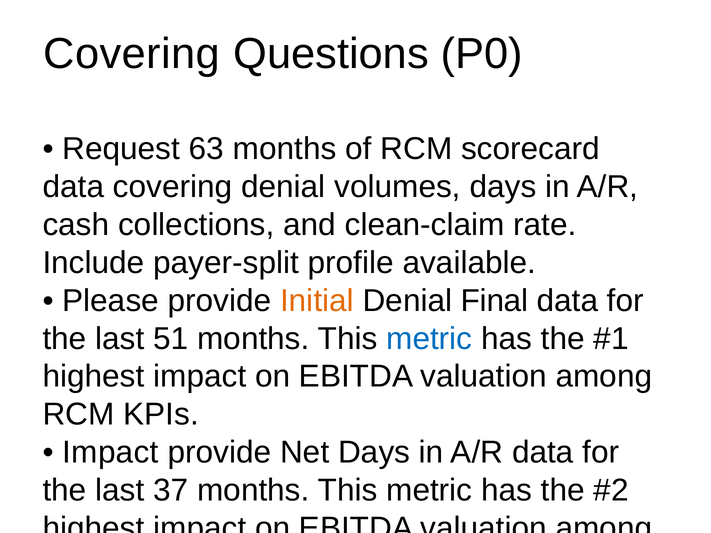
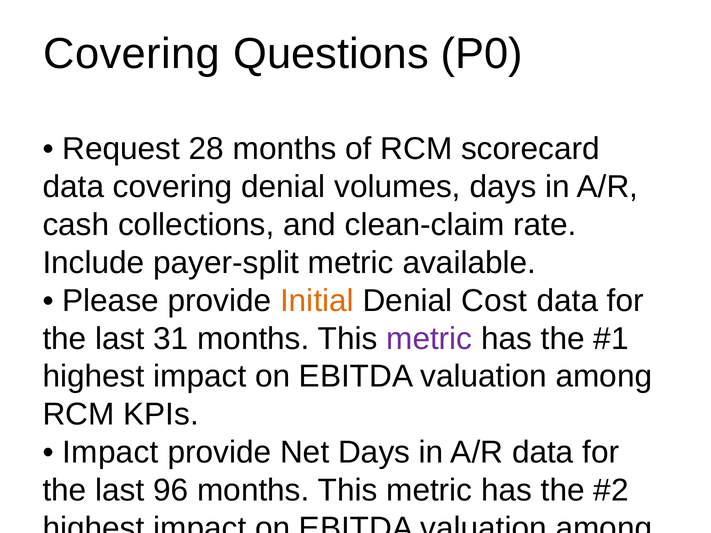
63: 63 -> 28
payer-split profile: profile -> metric
Denial Final: Final -> Cost
51: 51 -> 31
metric at (429, 339) colour: blue -> purple
37: 37 -> 96
